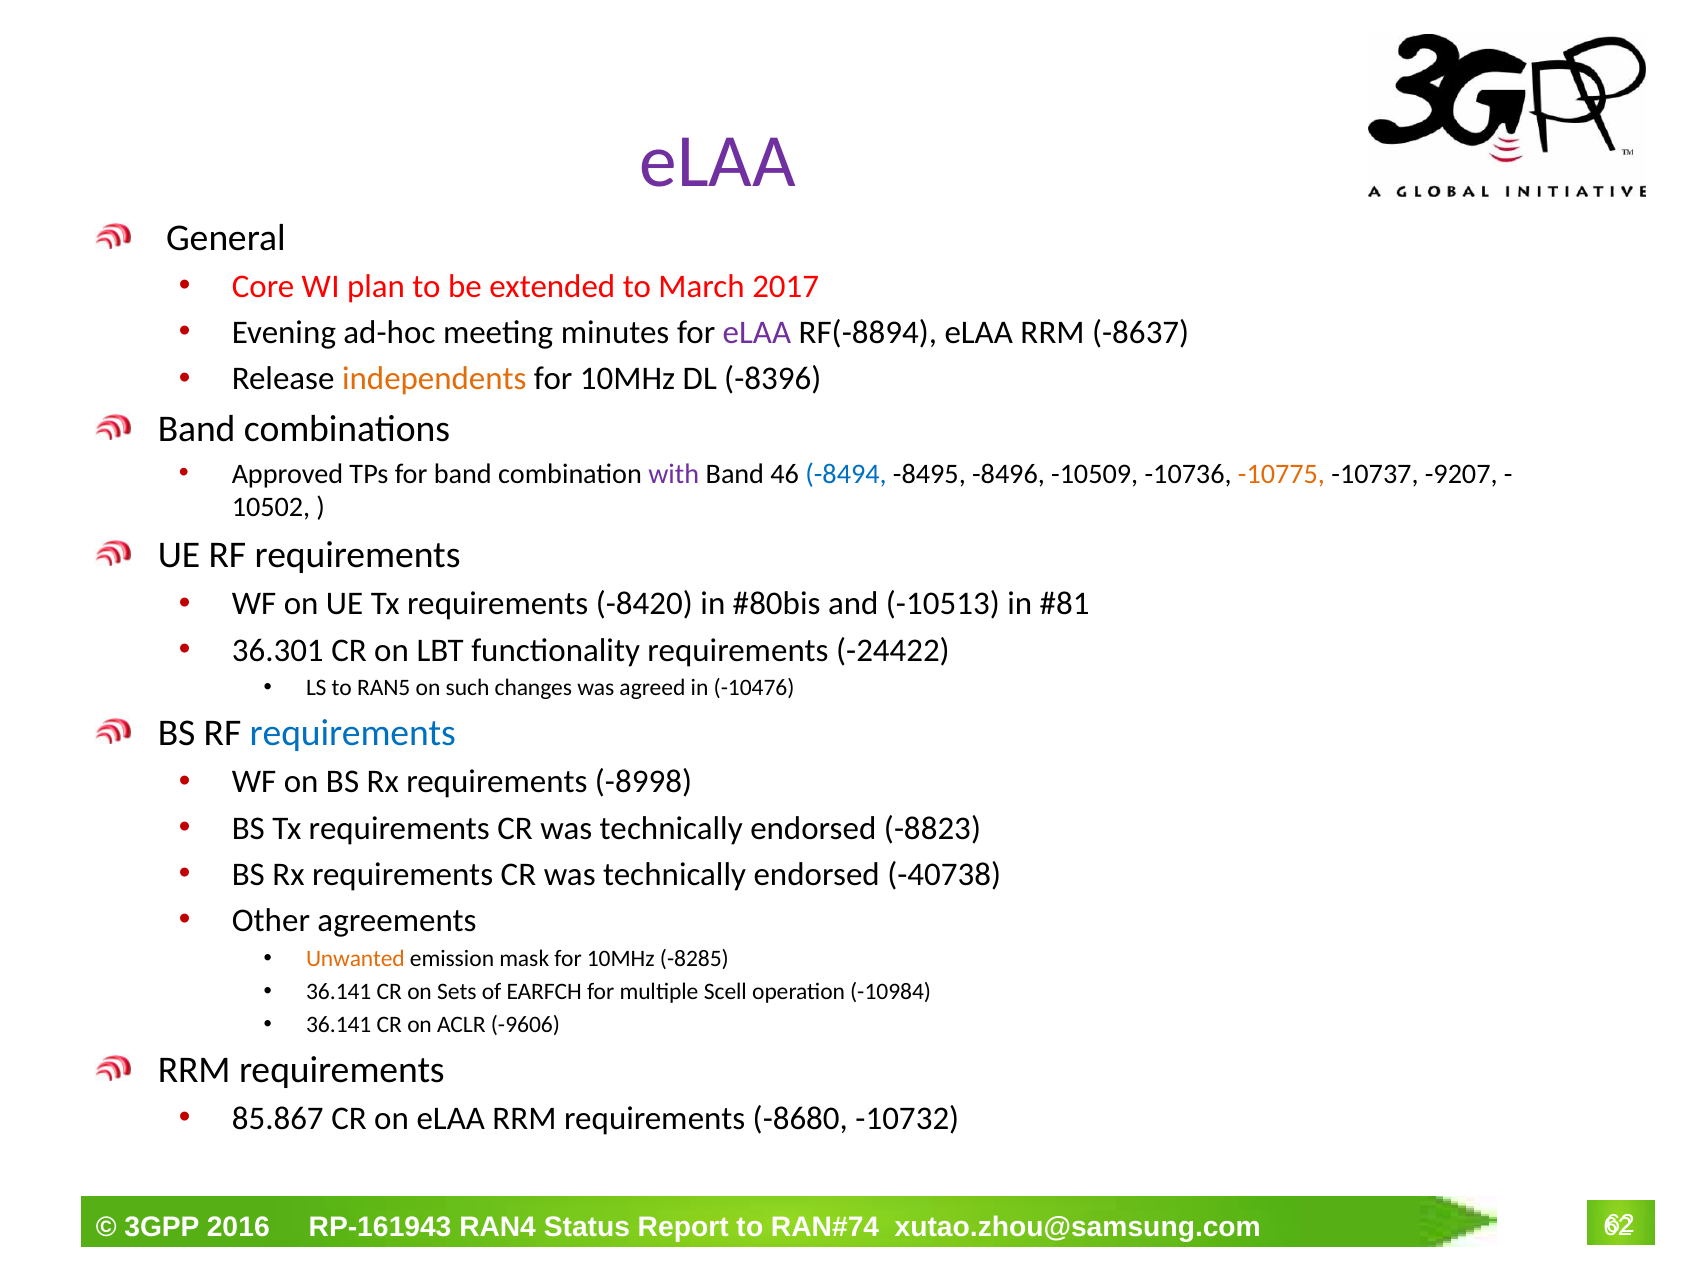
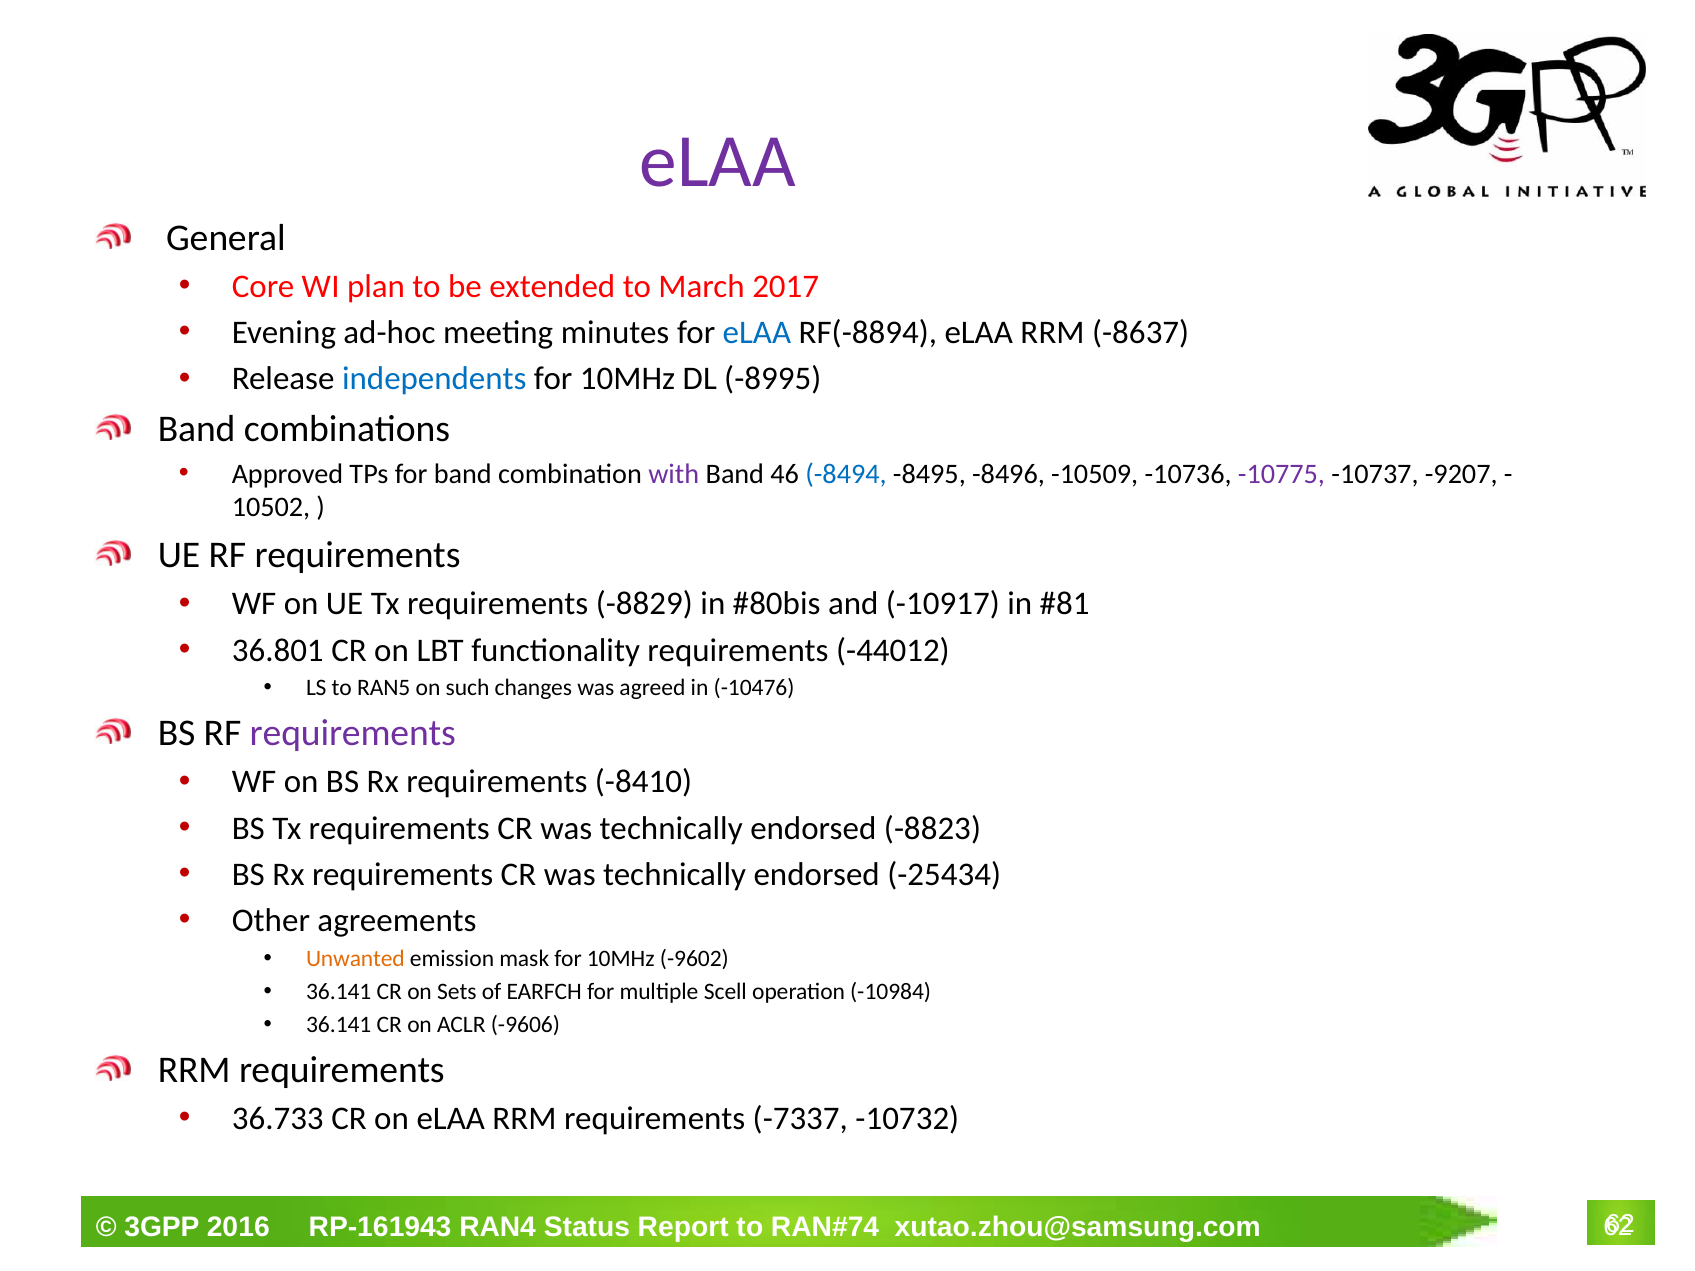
eLAA at (757, 333) colour: purple -> blue
independents colour: orange -> blue
-8396: -8396 -> -8995
-10775 colour: orange -> purple
-8420: -8420 -> -8829
-10513: -10513 -> -10917
36.301: 36.301 -> 36.801
-24422: -24422 -> -44012
requirements at (353, 734) colour: blue -> purple
-8998: -8998 -> -8410
-40738: -40738 -> -25434
-8285: -8285 -> -9602
85.867: 85.867 -> 36.733
-8680: -8680 -> -7337
